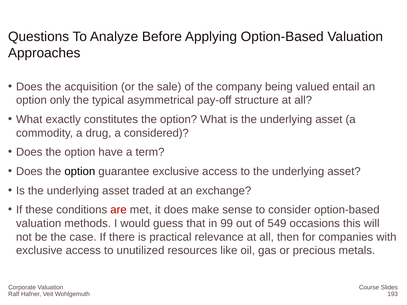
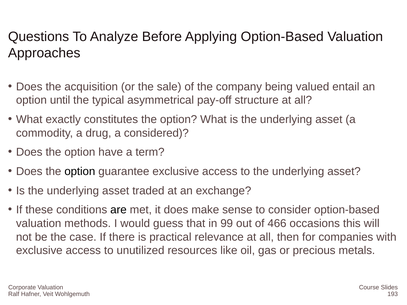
only: only -> until
are colour: red -> black
549: 549 -> 466
